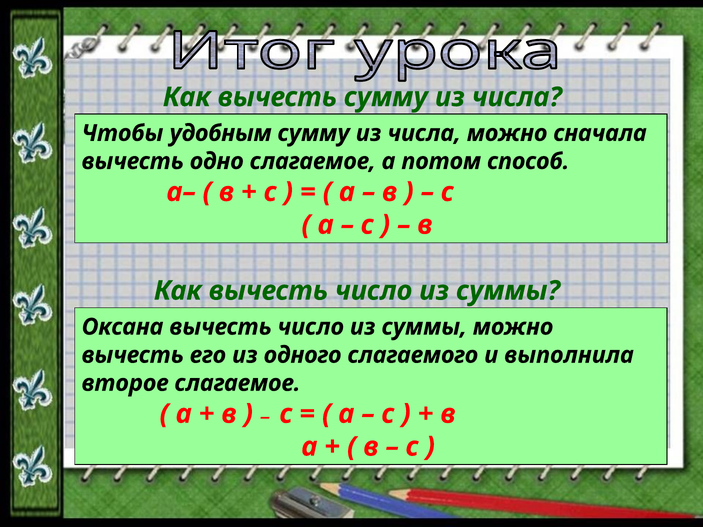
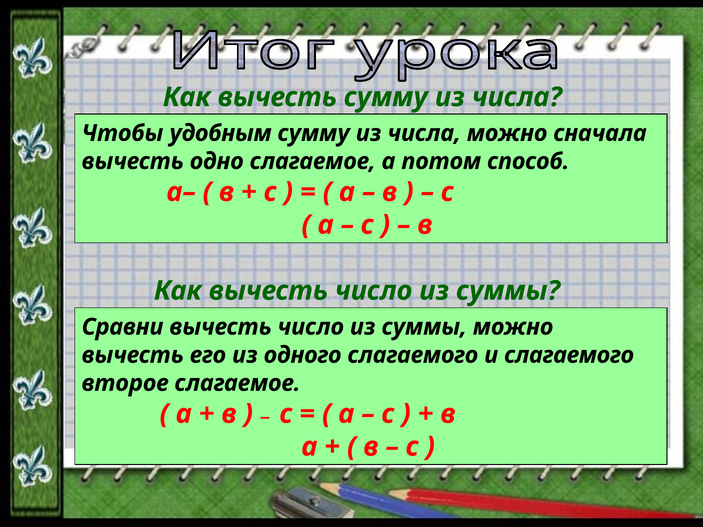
Оксана: Оксана -> Сравни
и выполнила: выполнила -> слагаемого
